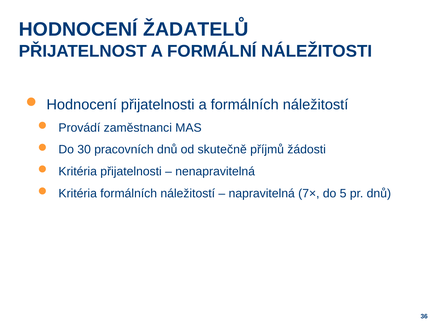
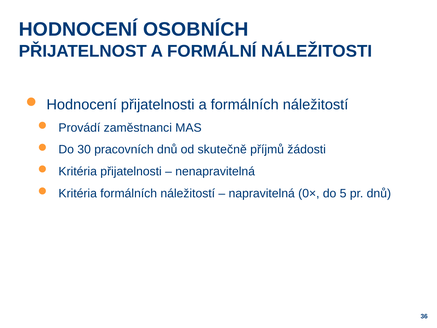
ŽADATELŮ: ŽADATELŮ -> OSOBNÍCH
7×: 7× -> 0×
